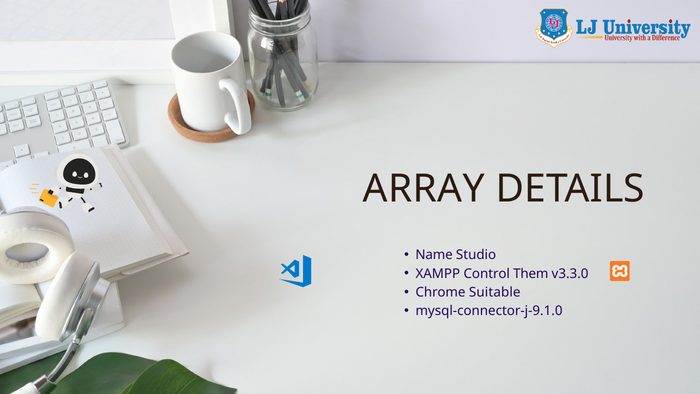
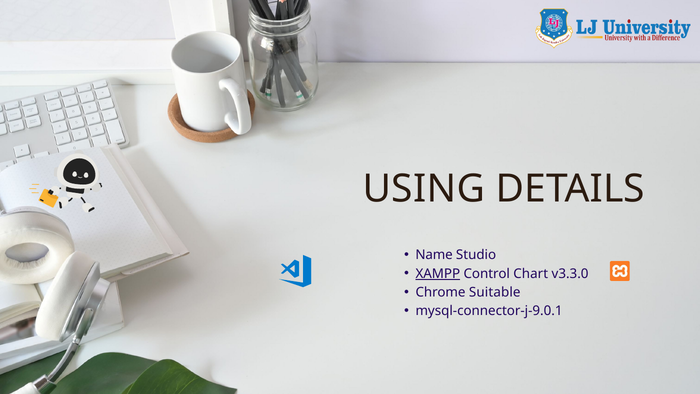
ARRAY: ARRAY -> USING
XAMPP underline: none -> present
Them: Them -> Chart
mysql-connector-j-9.1.0: mysql-connector-j-9.1.0 -> mysql-connector-j-9.0.1
